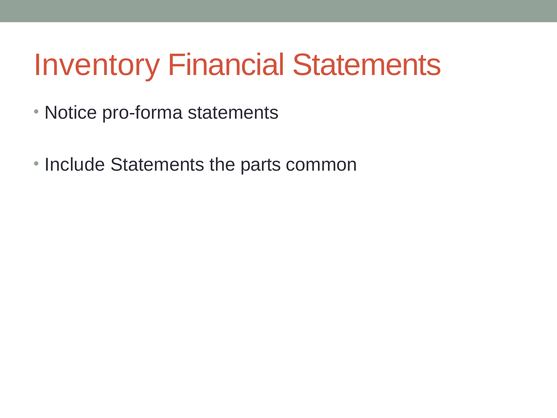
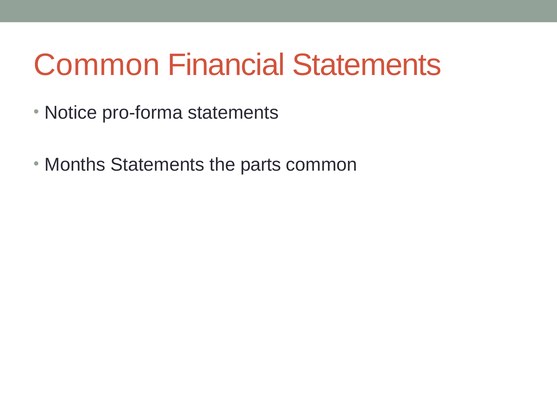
Inventory at (97, 65): Inventory -> Common
Include: Include -> Months
